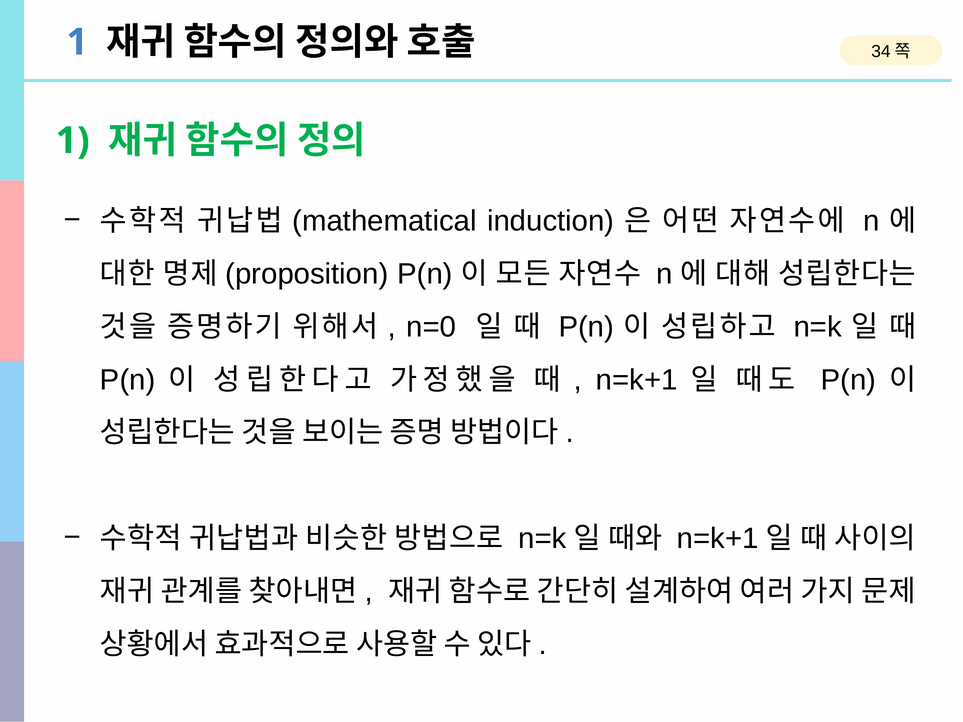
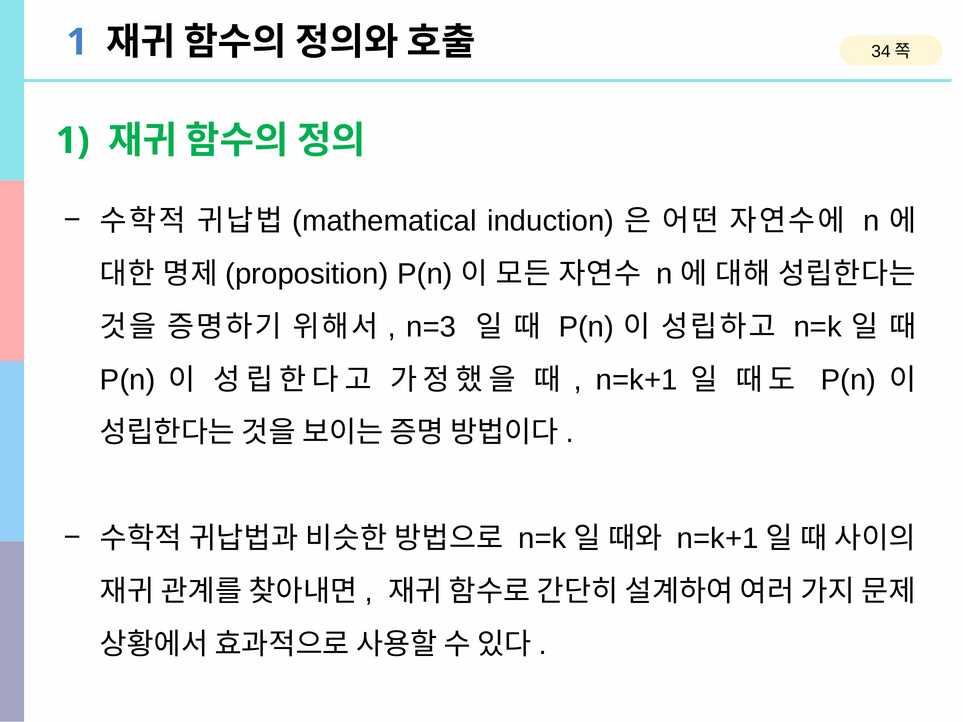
n=0: n=0 -> n=3
